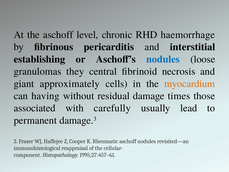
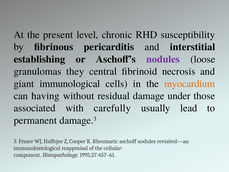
the aschoff: aschoff -> present
haemorrhage: haemorrhage -> susceptibility
nodules at (163, 59) colour: blue -> purple
approximately: approximately -> immunological
times: times -> under
